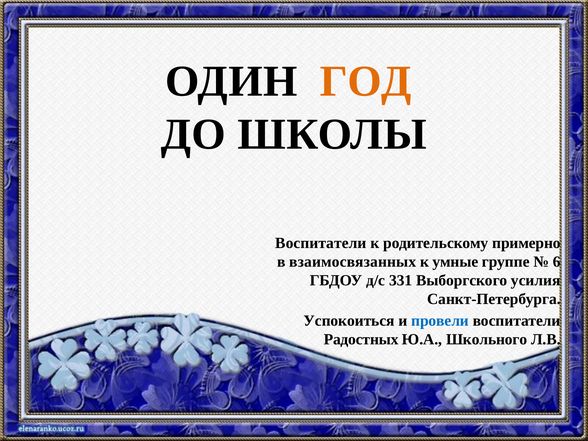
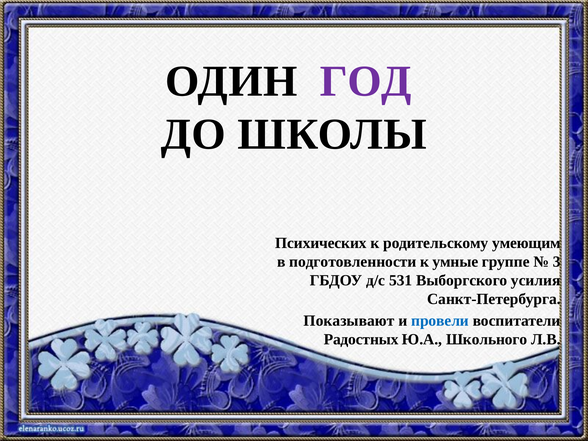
ГОД colour: orange -> purple
Воспитатели at (321, 243): Воспитатели -> Психических
примерно: примерно -> умеющим
взаимосвязанных: взаимосвязанных -> подготовленности
6: 6 -> 3
331: 331 -> 531
Успокоиться: Успокоиться -> Показывают
